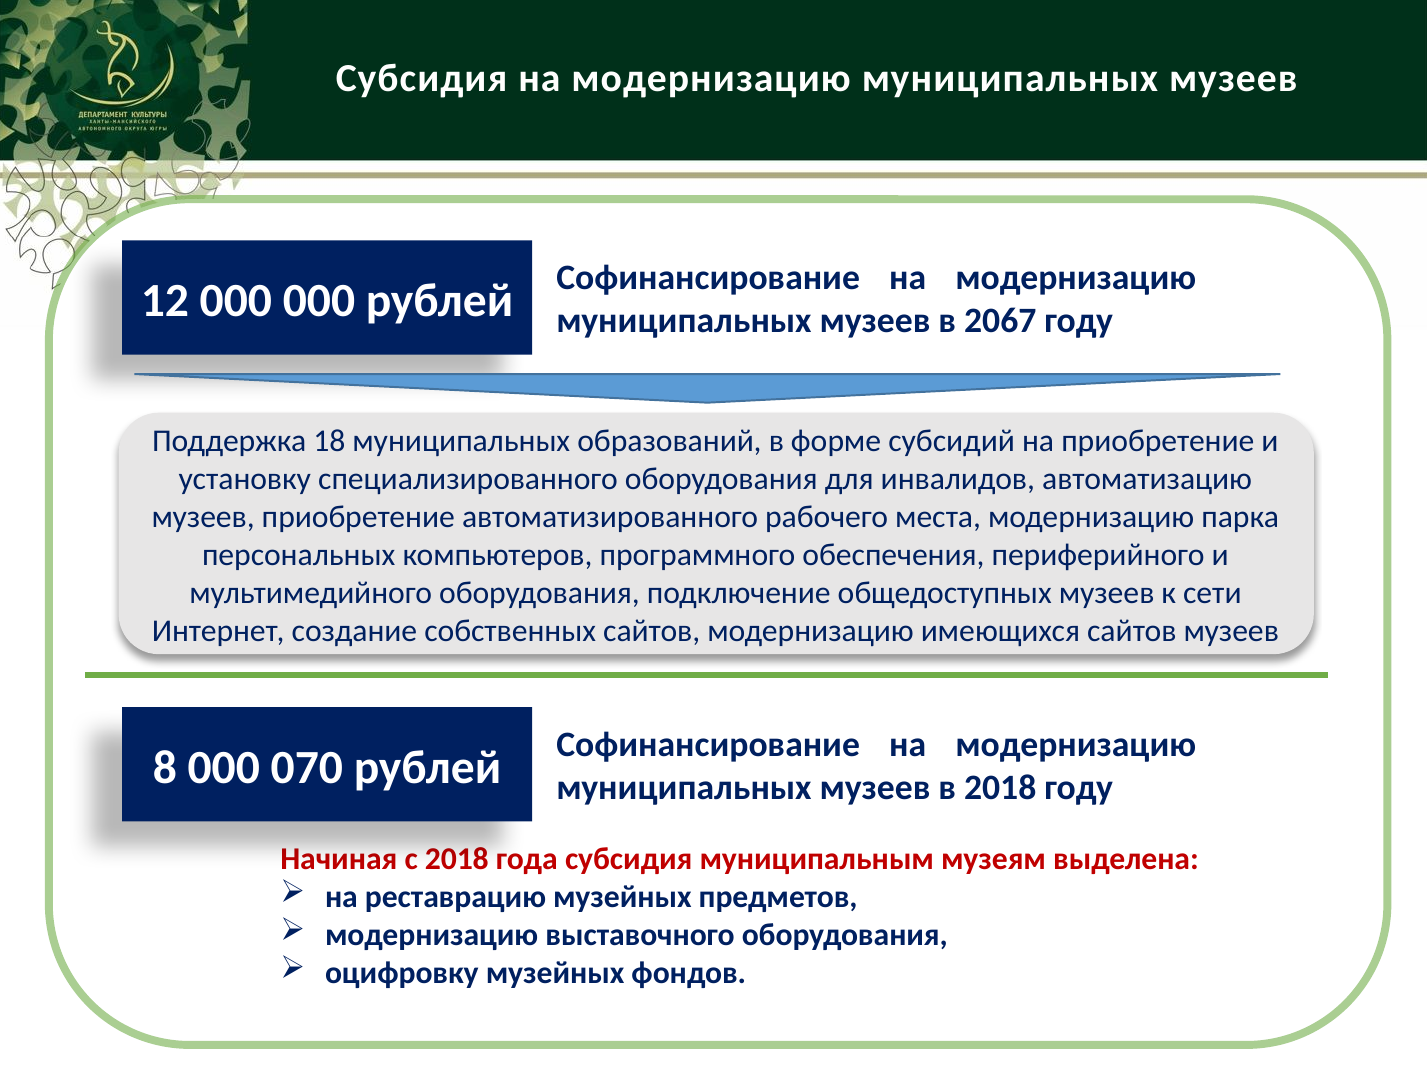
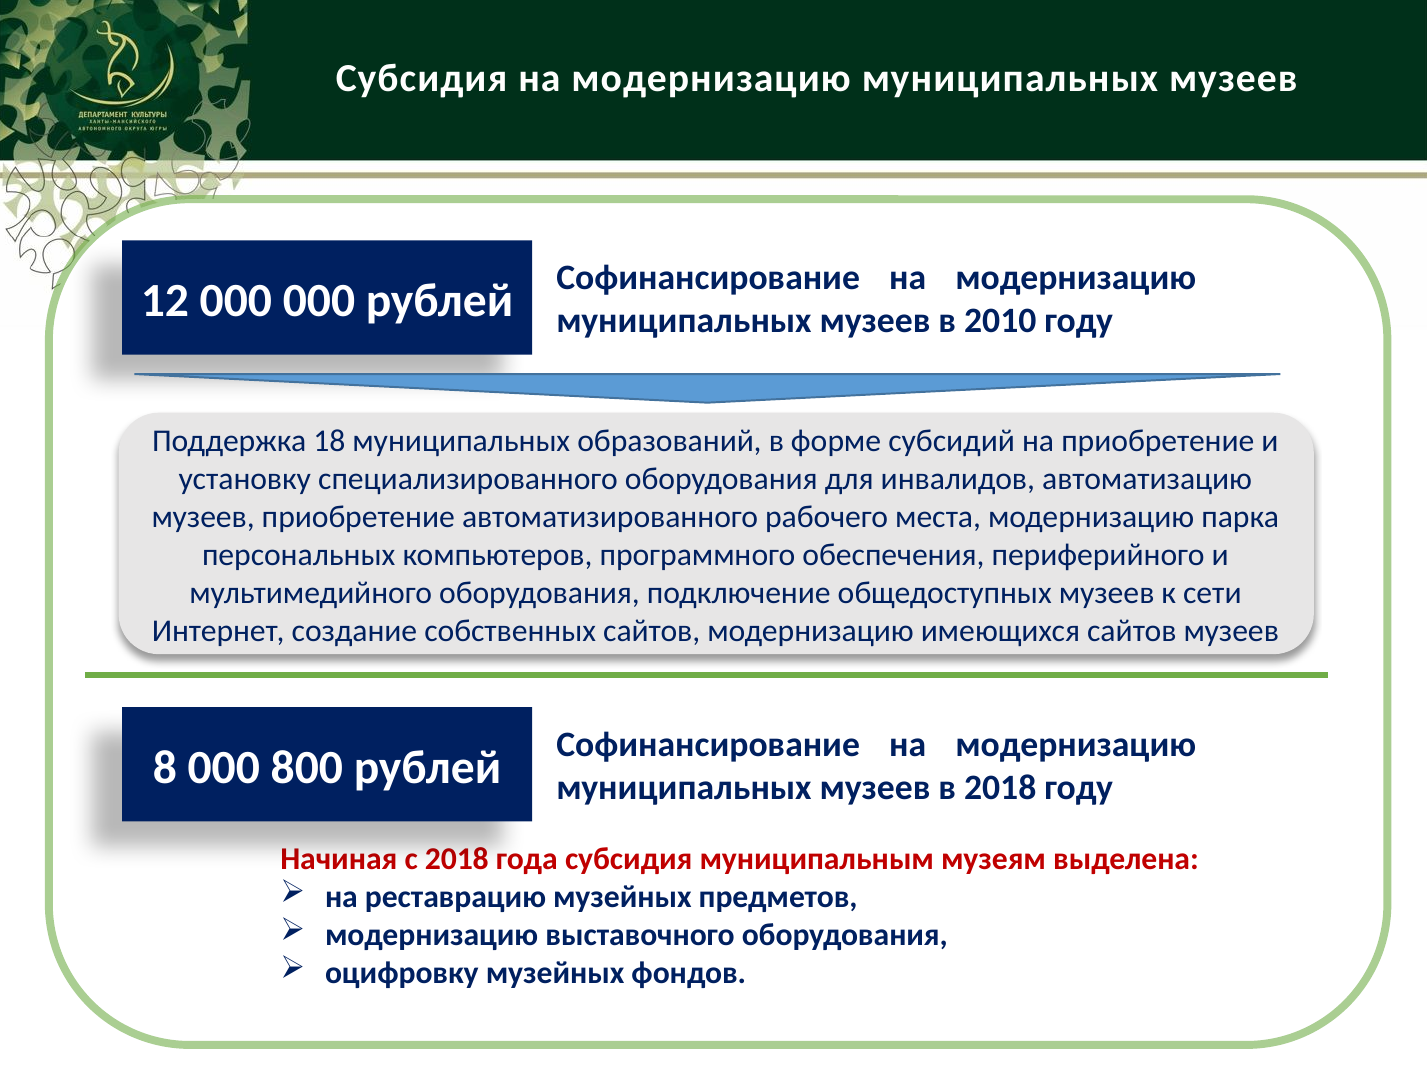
2067: 2067 -> 2010
070: 070 -> 800
